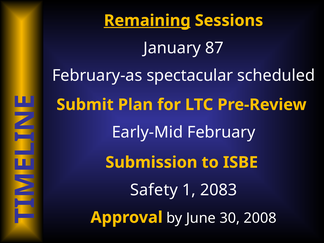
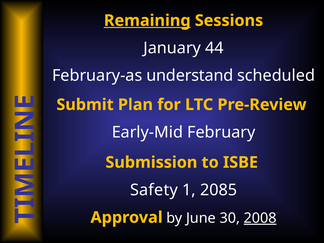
87: 87 -> 44
spectacular: spectacular -> understand
2083: 2083 -> 2085
2008 underline: none -> present
